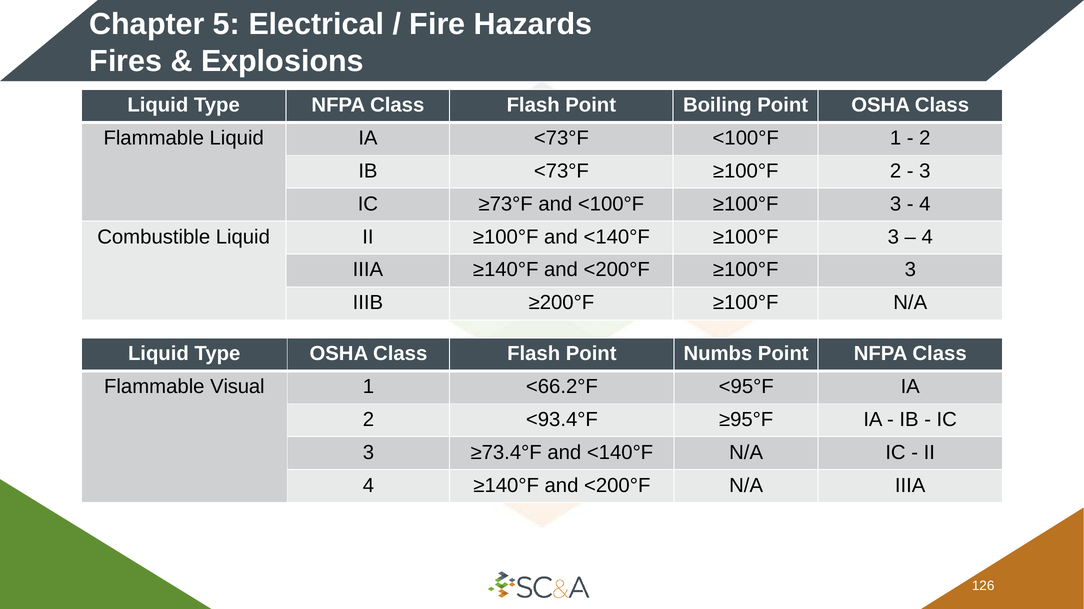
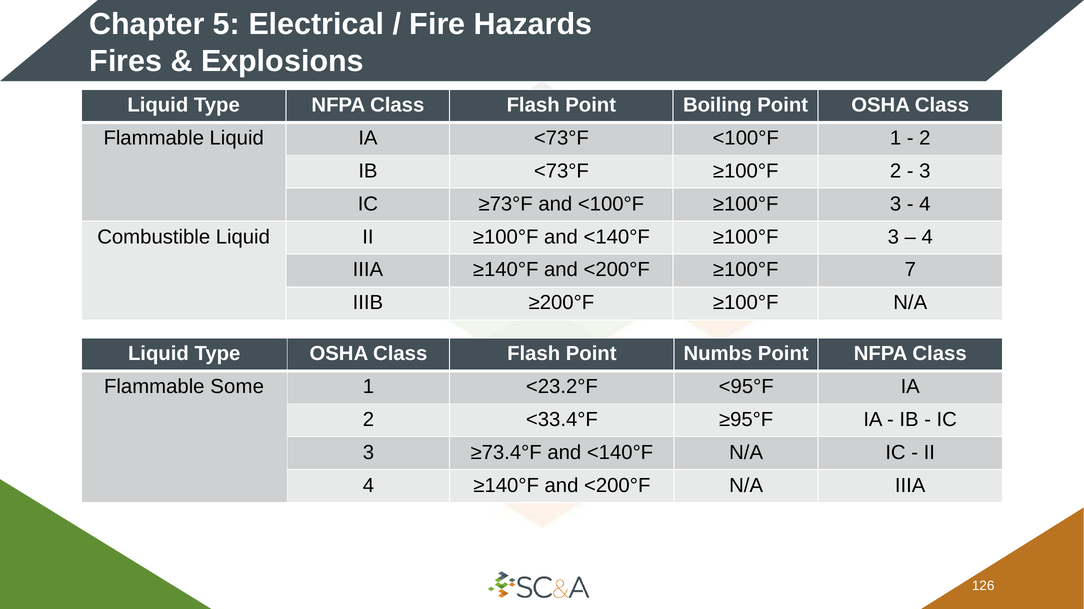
<200°F ≥100°F 3: 3 -> 7
Visual: Visual -> Some
<66.2°F: <66.2°F -> <23.2°F
<93.4°F: <93.4°F -> <33.4°F
